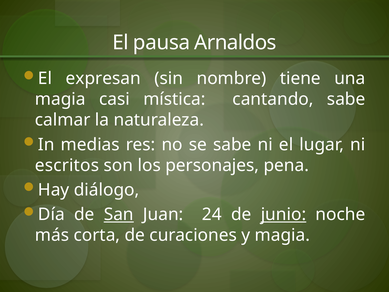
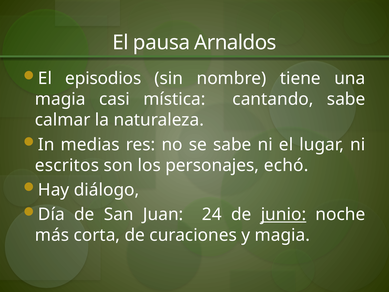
expresan: expresan -> episodios
pena: pena -> echó
San underline: present -> none
